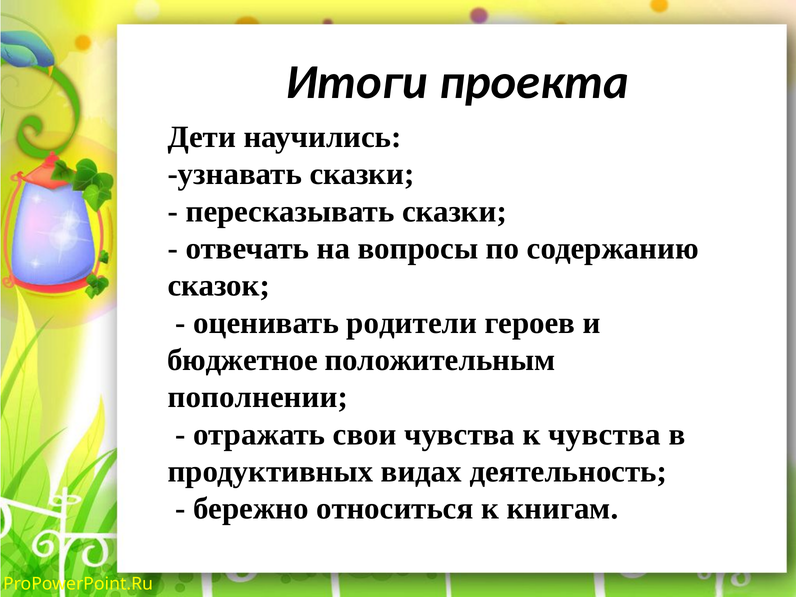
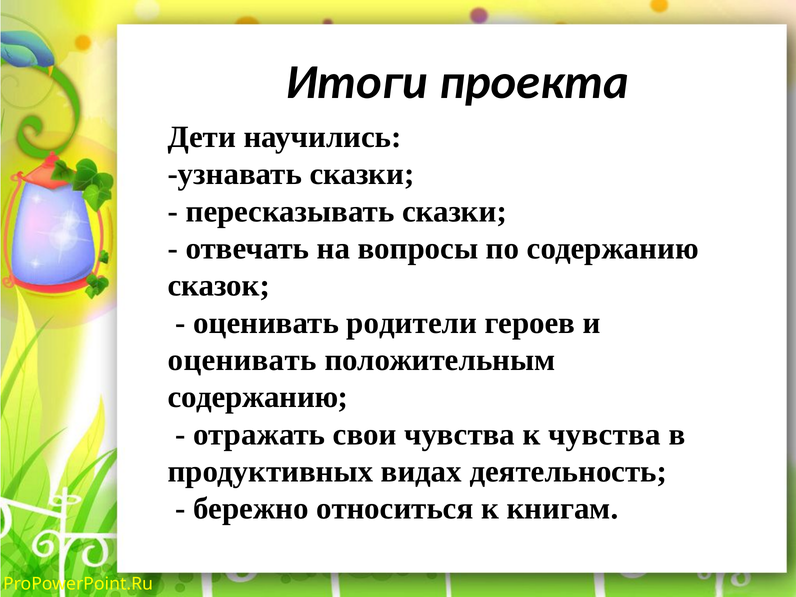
бюджетное at (242, 360): бюджетное -> оценивать
пополнении at (258, 397): пополнении -> содержанию
